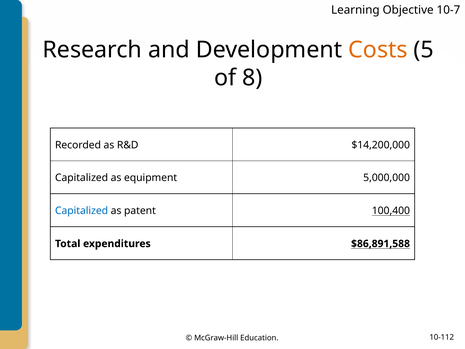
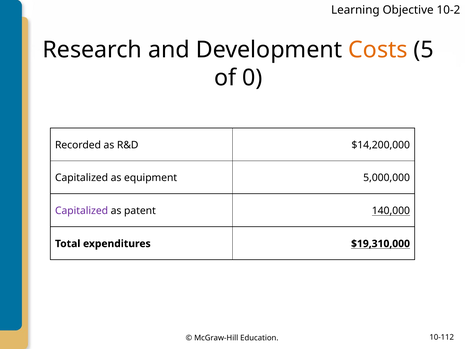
10-7: 10-7 -> 10-2
8: 8 -> 0
Capitalized at (82, 211) colour: blue -> purple
100,400: 100,400 -> 140,000
$86,891,588: $86,891,588 -> $19,310,000
